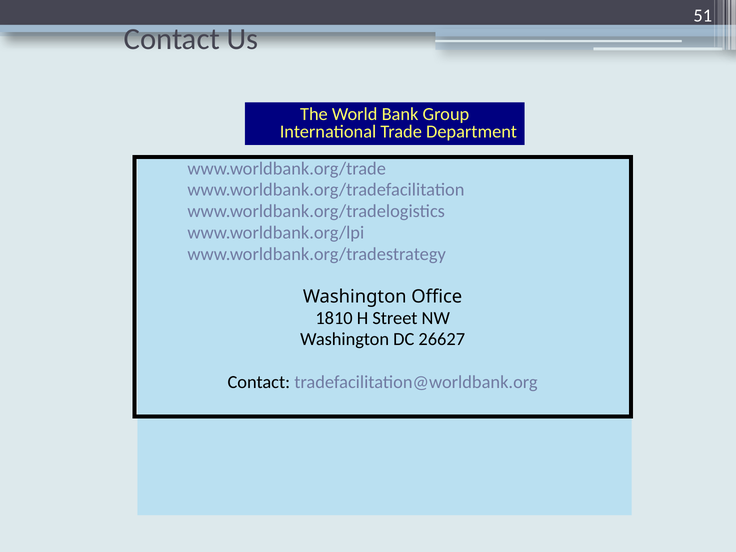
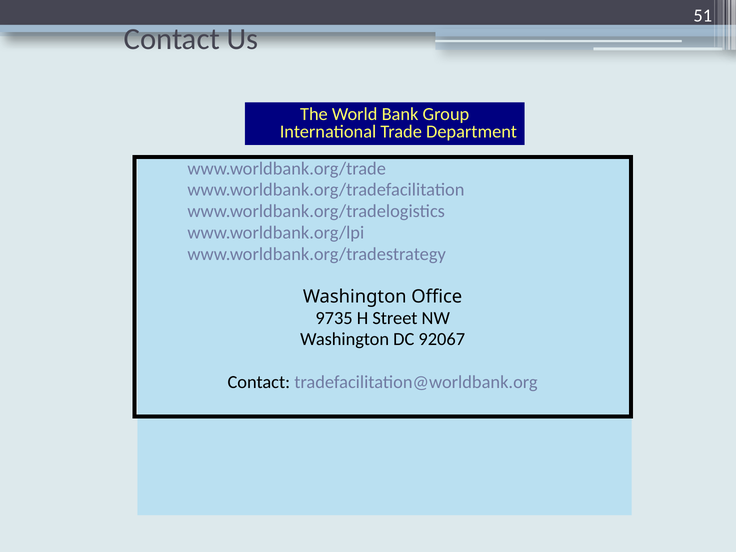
1810: 1810 -> 9735
26627: 26627 -> 92067
